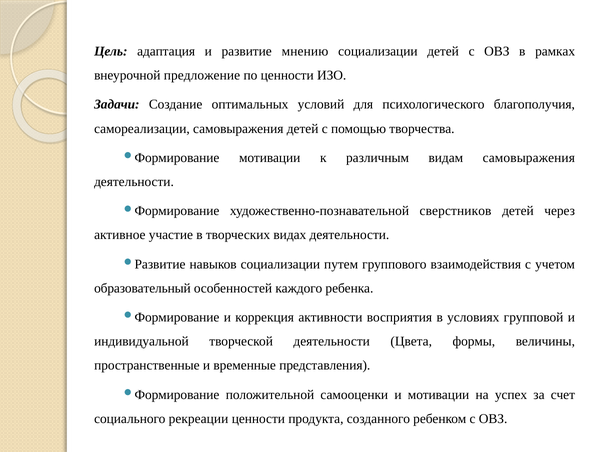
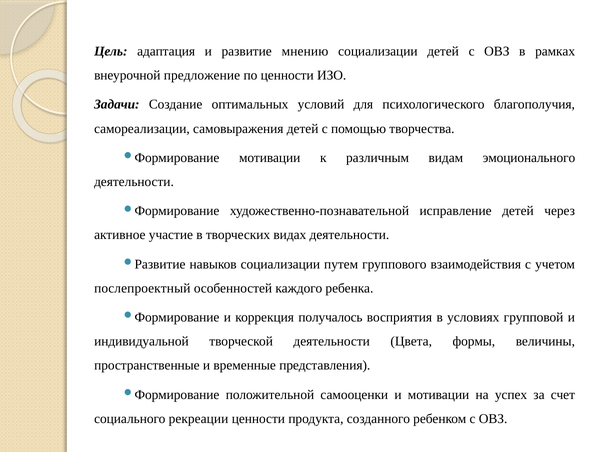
видам самовыражения: самовыражения -> эмоционального
сверстников: сверстников -> исправление
образовательный: образовательный -> послепроектный
активности: активности -> получалось
